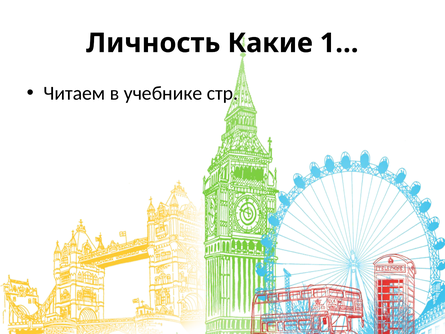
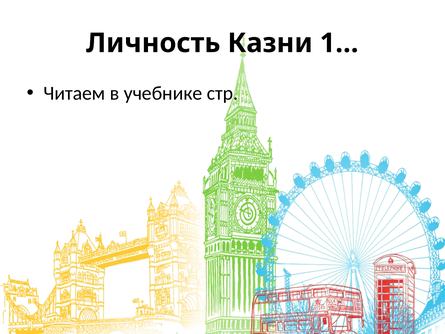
Какие: Какие -> Казни
